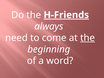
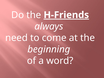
the at (88, 38) underline: present -> none
